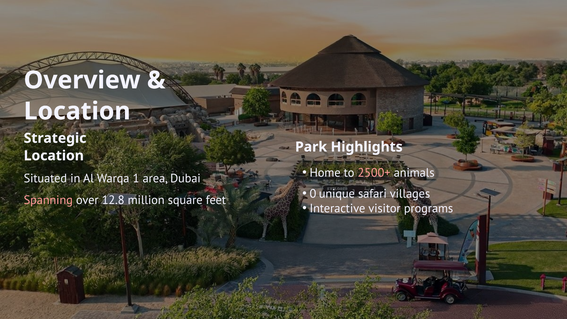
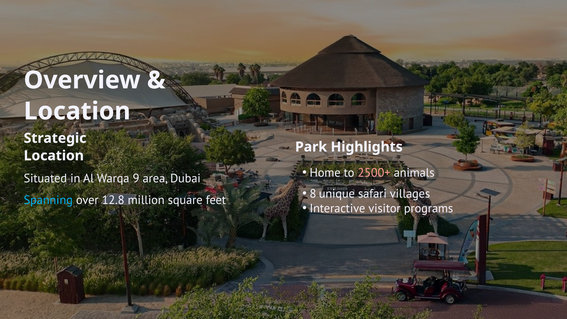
1: 1 -> 9
0: 0 -> 8
Spanning colour: pink -> light blue
